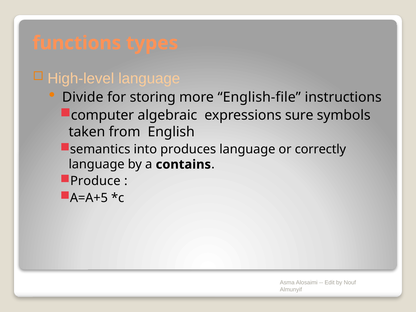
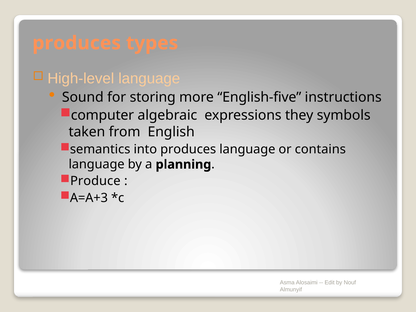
functions at (77, 43): functions -> produces
Divide: Divide -> Sound
English-file: English-file -> English-five
sure: sure -> they
correctly: correctly -> contains
contains: contains -> planning
A=A+5: A=A+5 -> A=A+3
